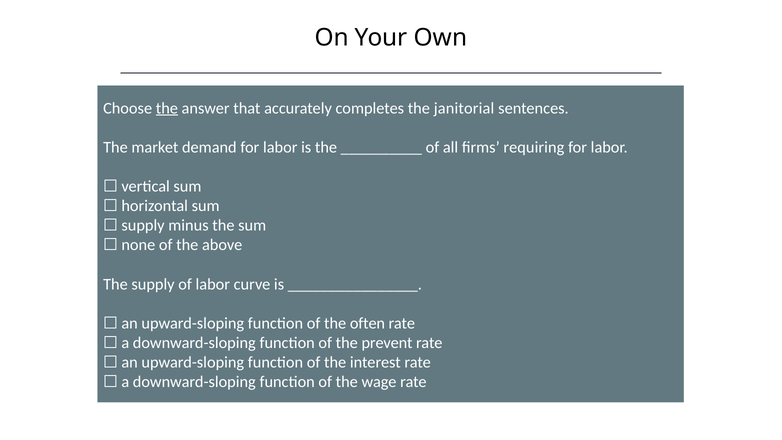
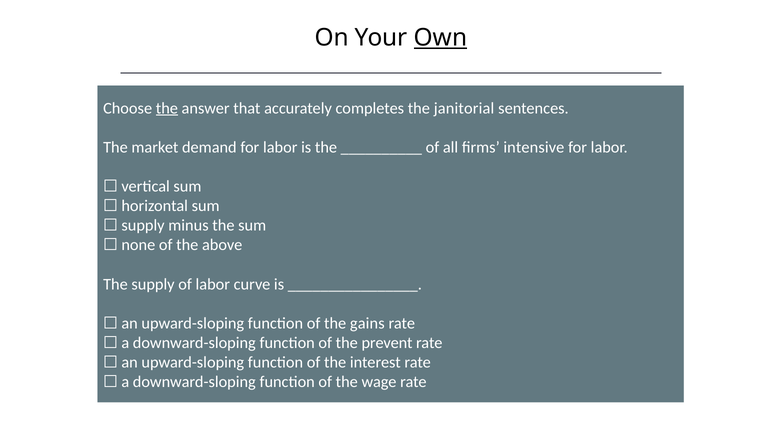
Own underline: none -> present
requiring: requiring -> intensive
often: often -> gains
